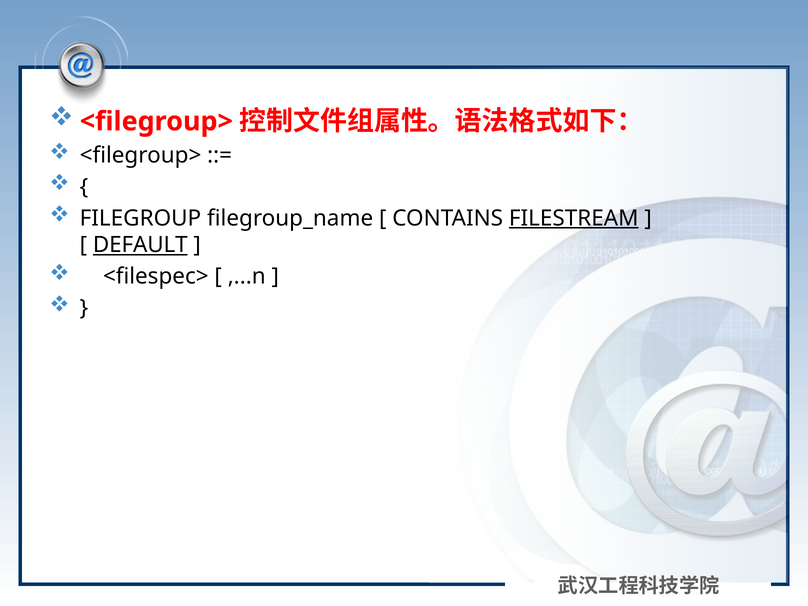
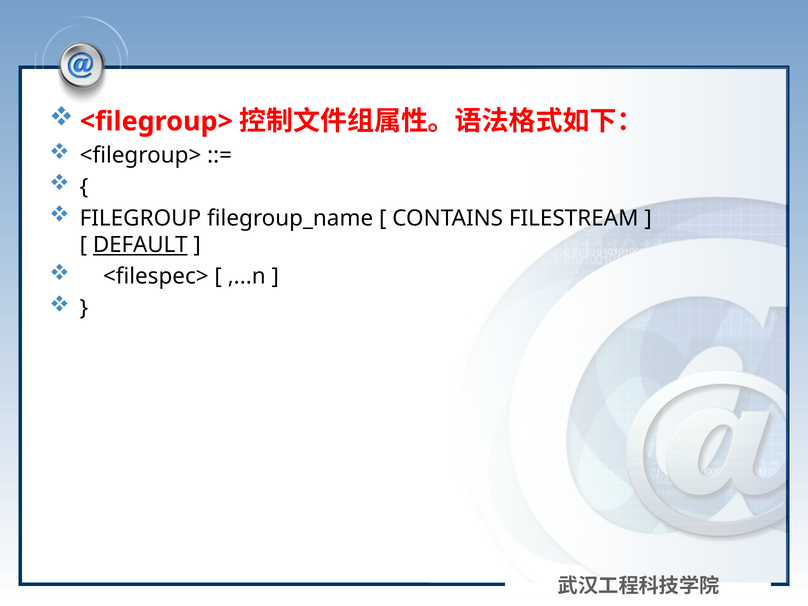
FILESTREAM underline: present -> none
